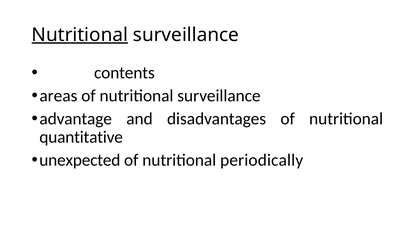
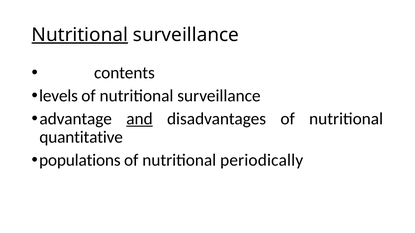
areas: areas -> levels
and underline: none -> present
unexpected: unexpected -> populations
